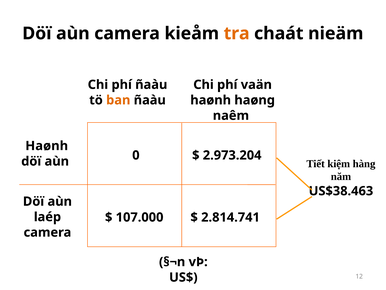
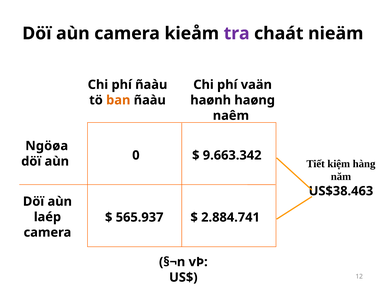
tra colour: orange -> purple
Haønh at (47, 146): Haønh -> Ngöøa
2.973.204: 2.973.204 -> 9.663.342
107.000: 107.000 -> 565.937
2.814.741: 2.814.741 -> 2.884.741
